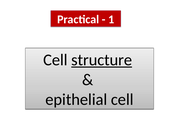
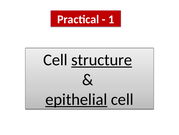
epithelial underline: none -> present
